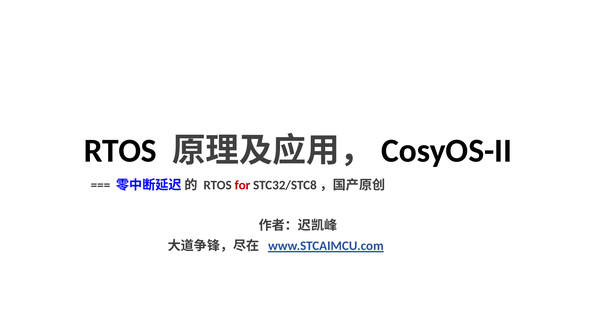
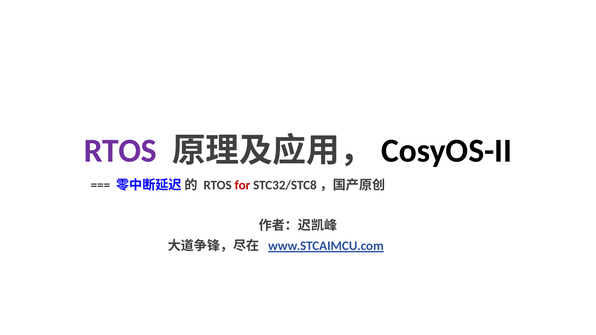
RTOS at (120, 151) colour: black -> purple
